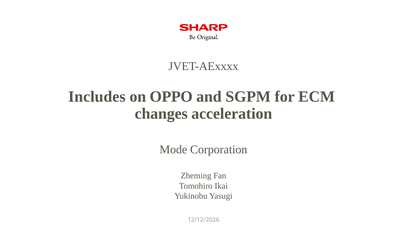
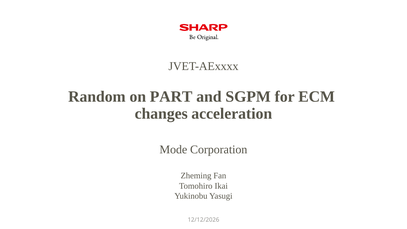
Includes: Includes -> Random
OPPO: OPPO -> PART
